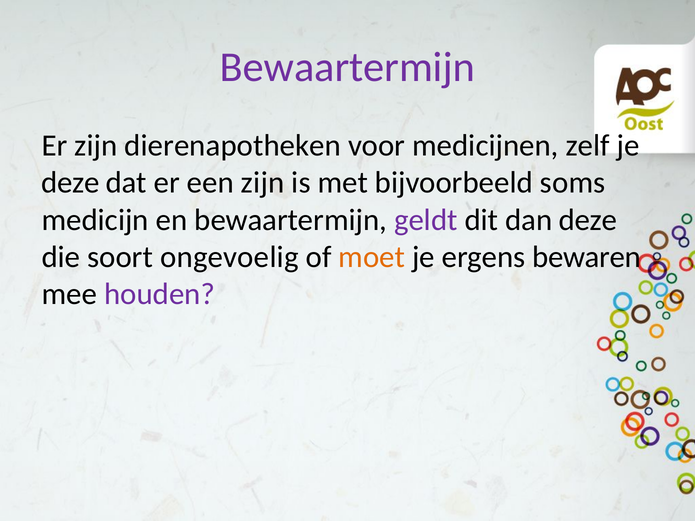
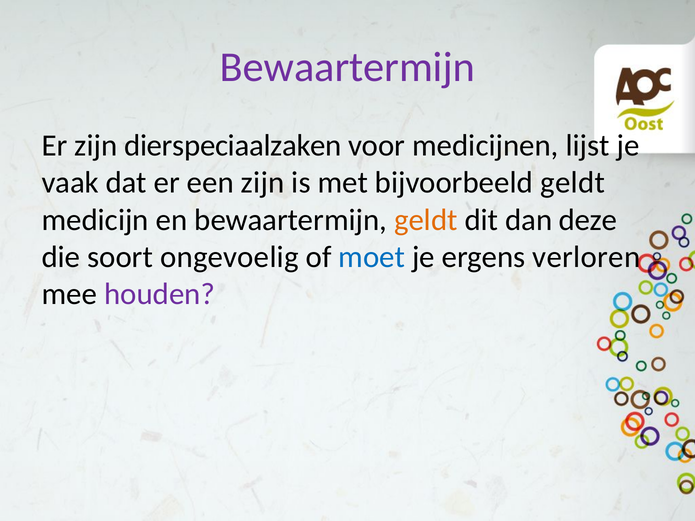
dierenapotheken: dierenapotheken -> dierspeciaalzaken
zelf: zelf -> lijst
deze at (70, 183): deze -> vaak
bijvoorbeeld soms: soms -> geldt
geldt at (426, 220) colour: purple -> orange
moet colour: orange -> blue
bewaren: bewaren -> verloren
